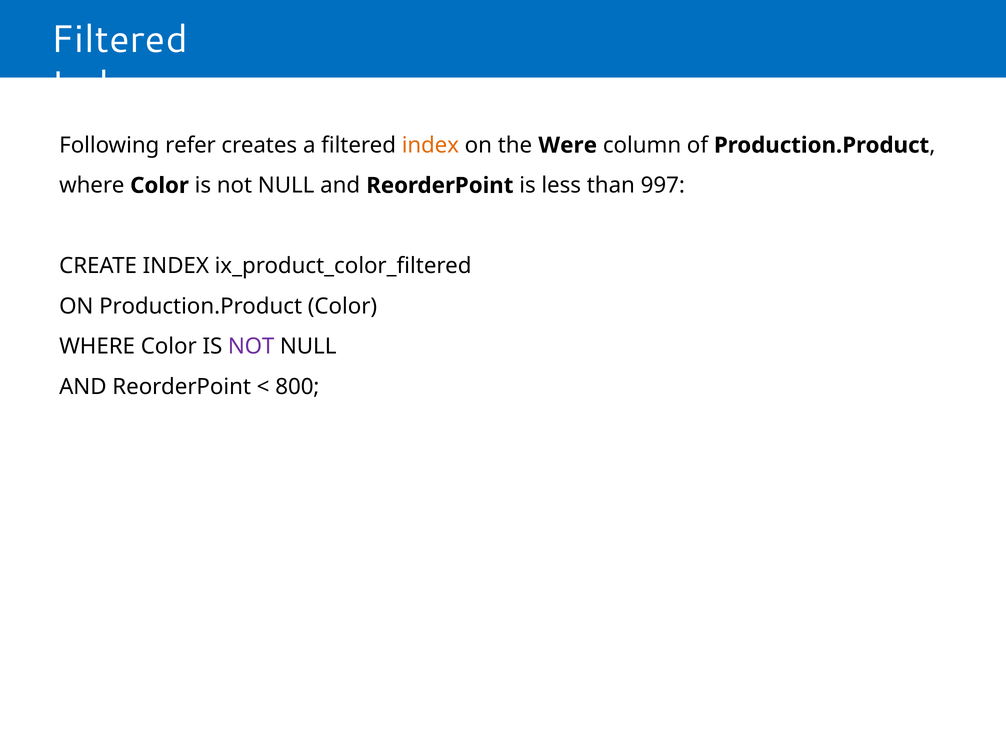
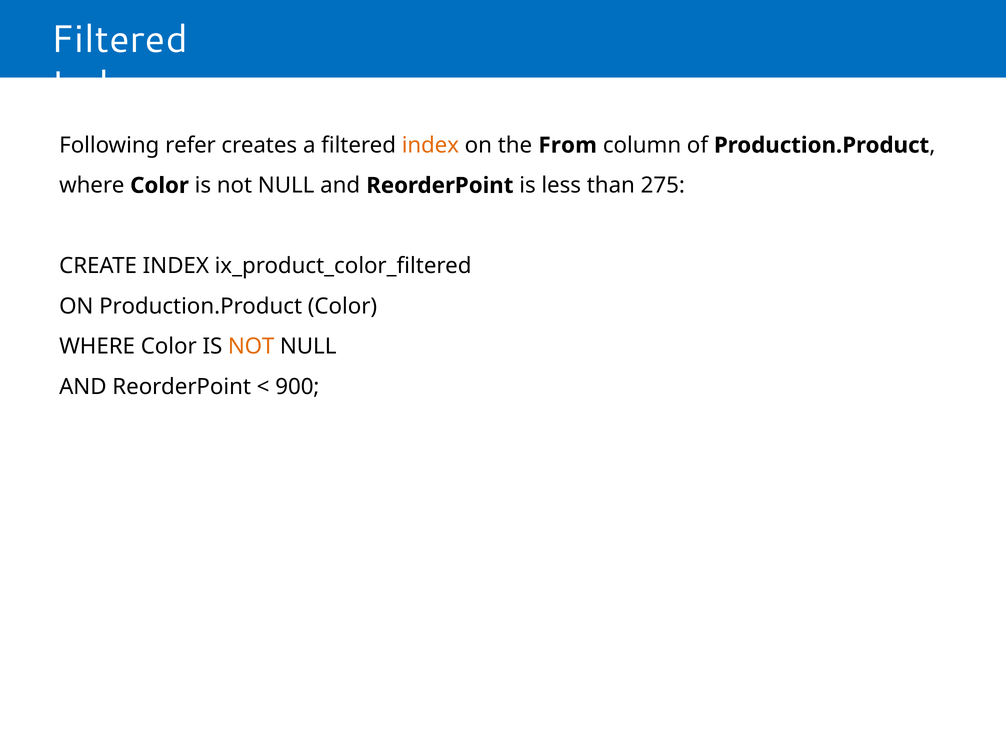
Were: Were -> From
997: 997 -> 275
NOT at (251, 346) colour: purple -> orange
800: 800 -> 900
